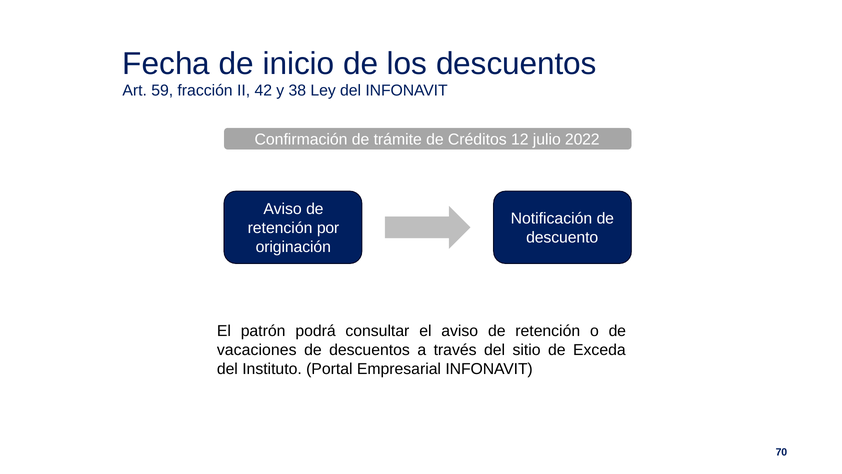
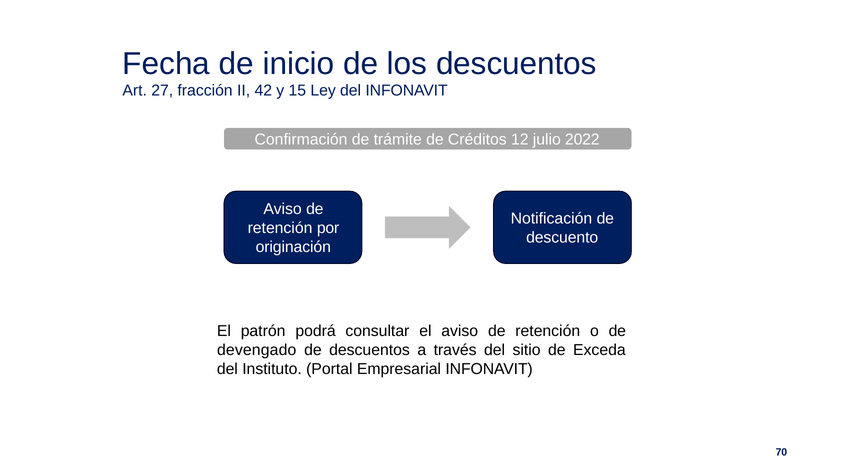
59: 59 -> 27
38: 38 -> 15
vacaciones: vacaciones -> devengado
